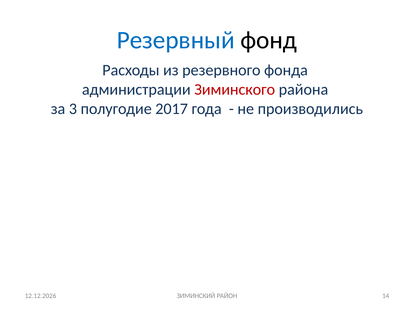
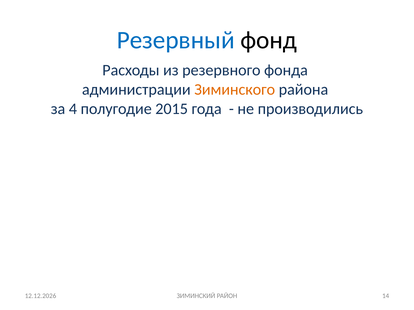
Зиминского colour: red -> orange
3: 3 -> 4
2017: 2017 -> 2015
